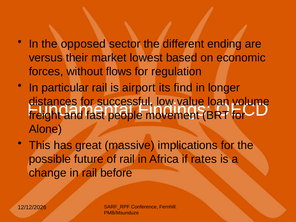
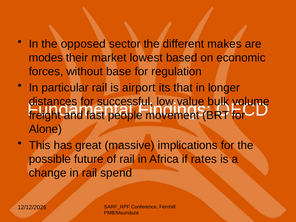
ending: ending -> makes
versus: versus -> modes
flows: flows -> base
find: find -> that
loan: loan -> bulk
before: before -> spend
